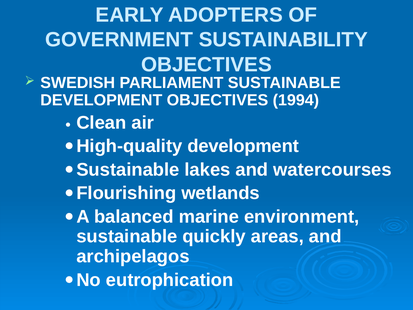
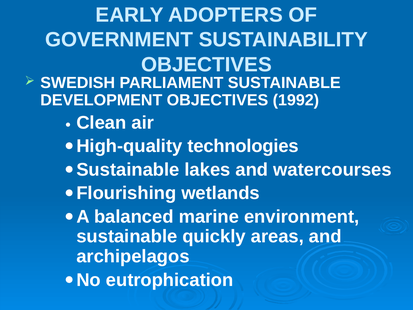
1994: 1994 -> 1992
High-quality development: development -> technologies
